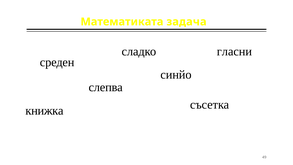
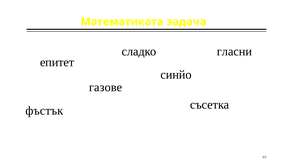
среден: среден -> епитет
слепва: слепва -> газове
книжка: книжка -> фъстък
